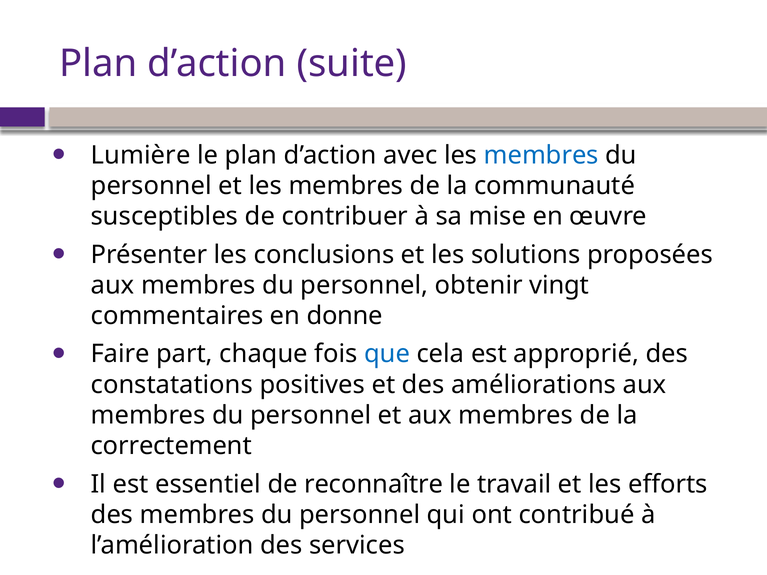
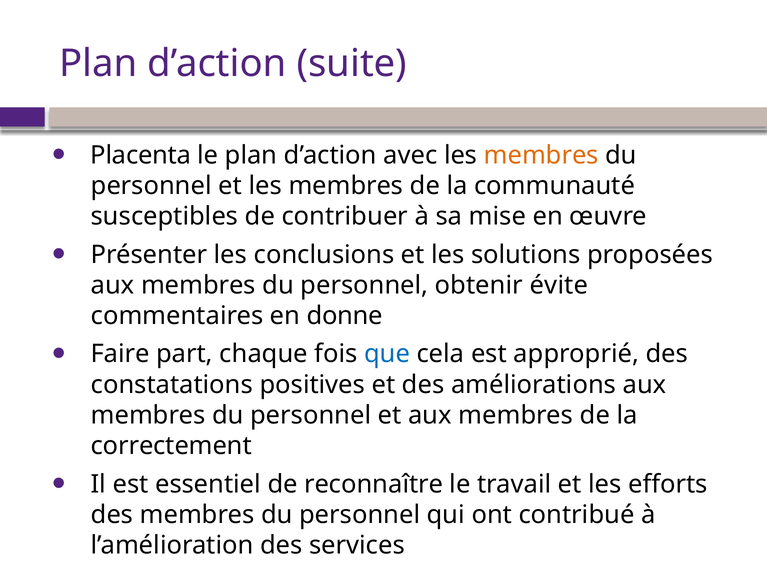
Lumière: Lumière -> Placenta
membres at (541, 155) colour: blue -> orange
vingt: vingt -> évite
